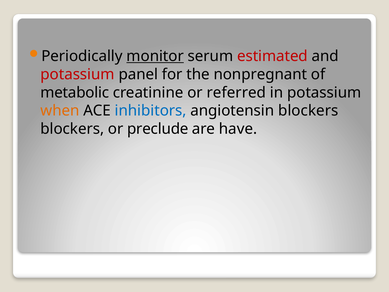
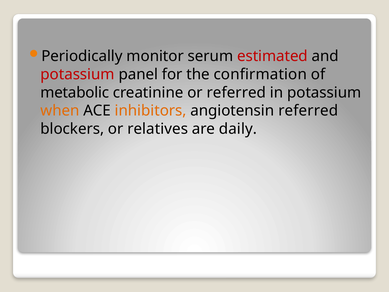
monitor underline: present -> none
nonpregnant: nonpregnant -> confirmation
inhibitors colour: blue -> orange
angiotensin blockers: blockers -> referred
preclude: preclude -> relatives
have: have -> daily
